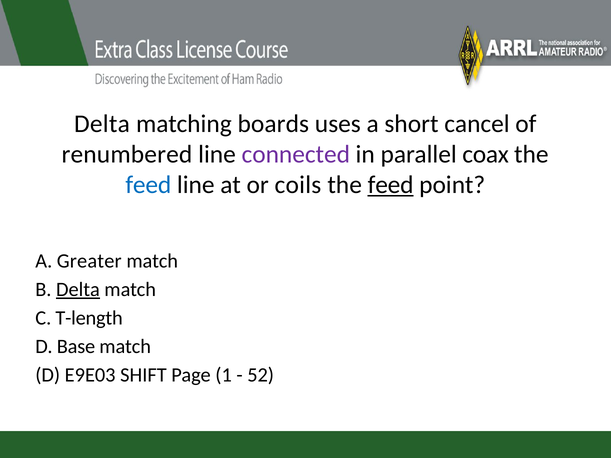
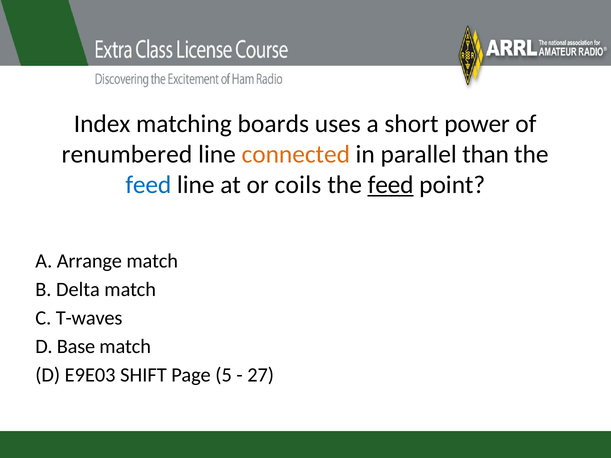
Delta at (102, 124): Delta -> Index
cancel: cancel -> power
connected colour: purple -> orange
coax: coax -> than
Greater: Greater -> Arrange
Delta at (78, 290) underline: present -> none
T-length: T-length -> T-waves
1: 1 -> 5
52: 52 -> 27
